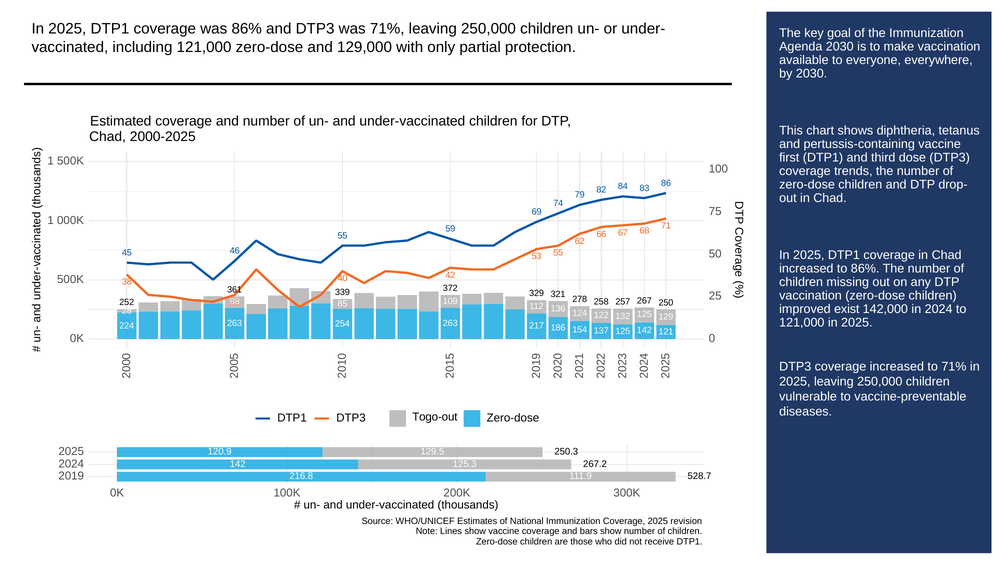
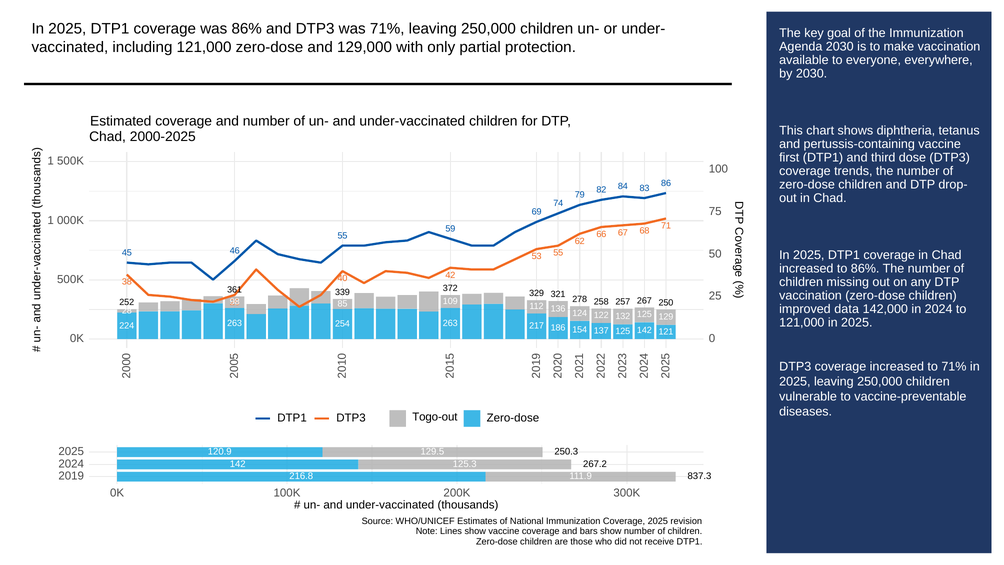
exist: exist -> data
528.7: 528.7 -> 837.3
